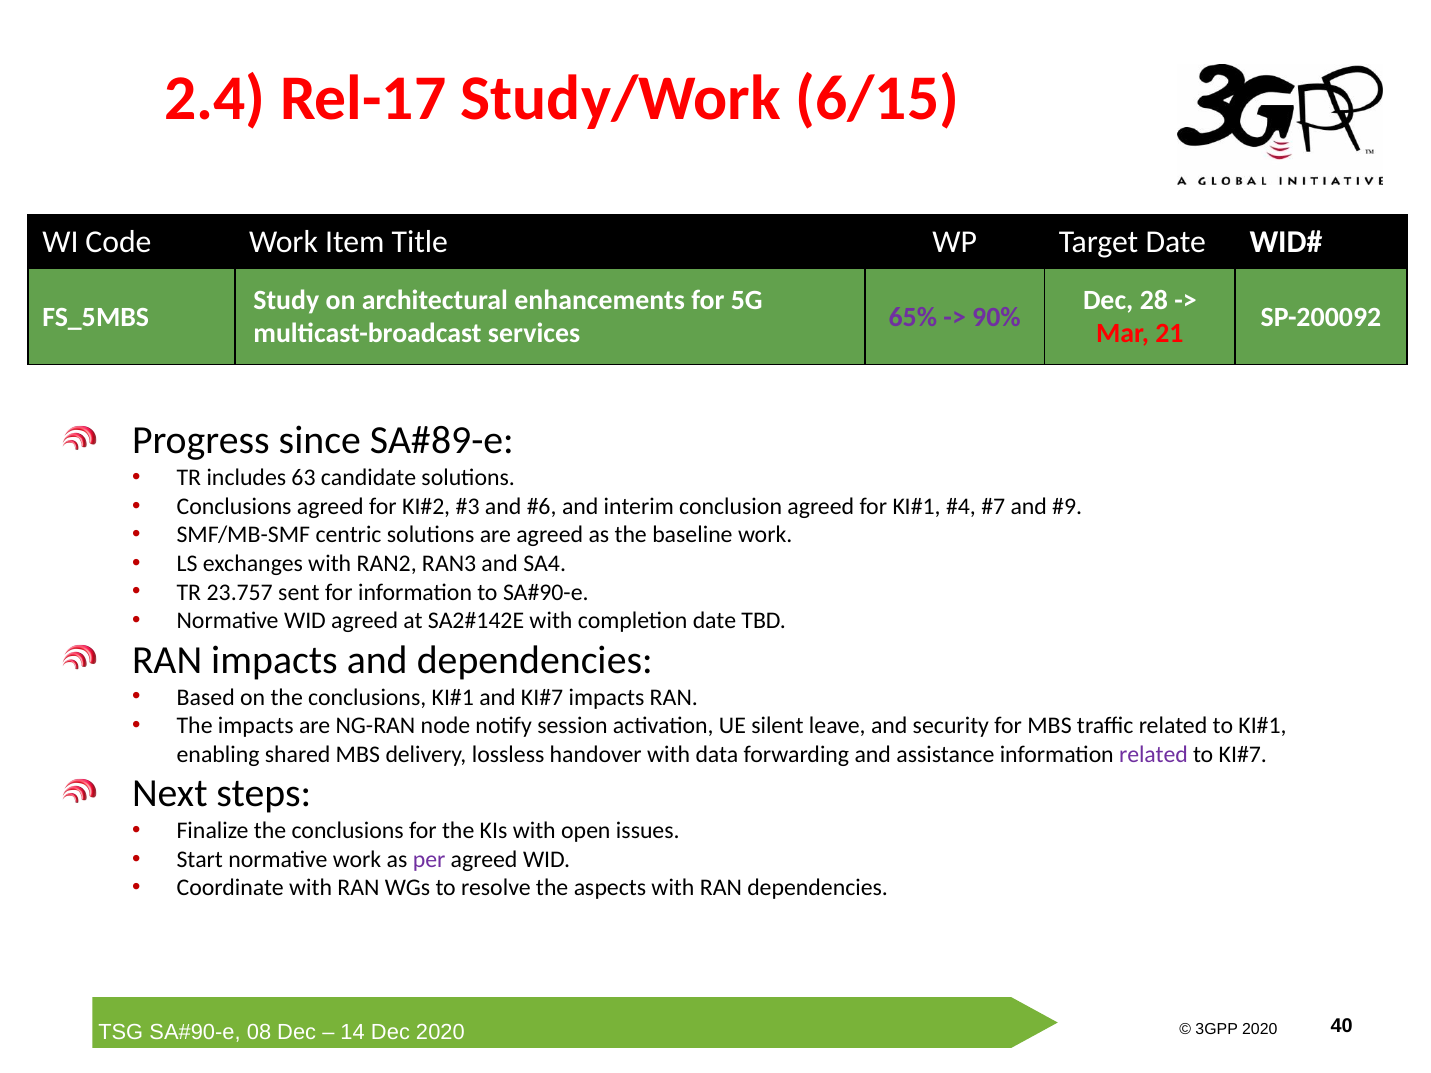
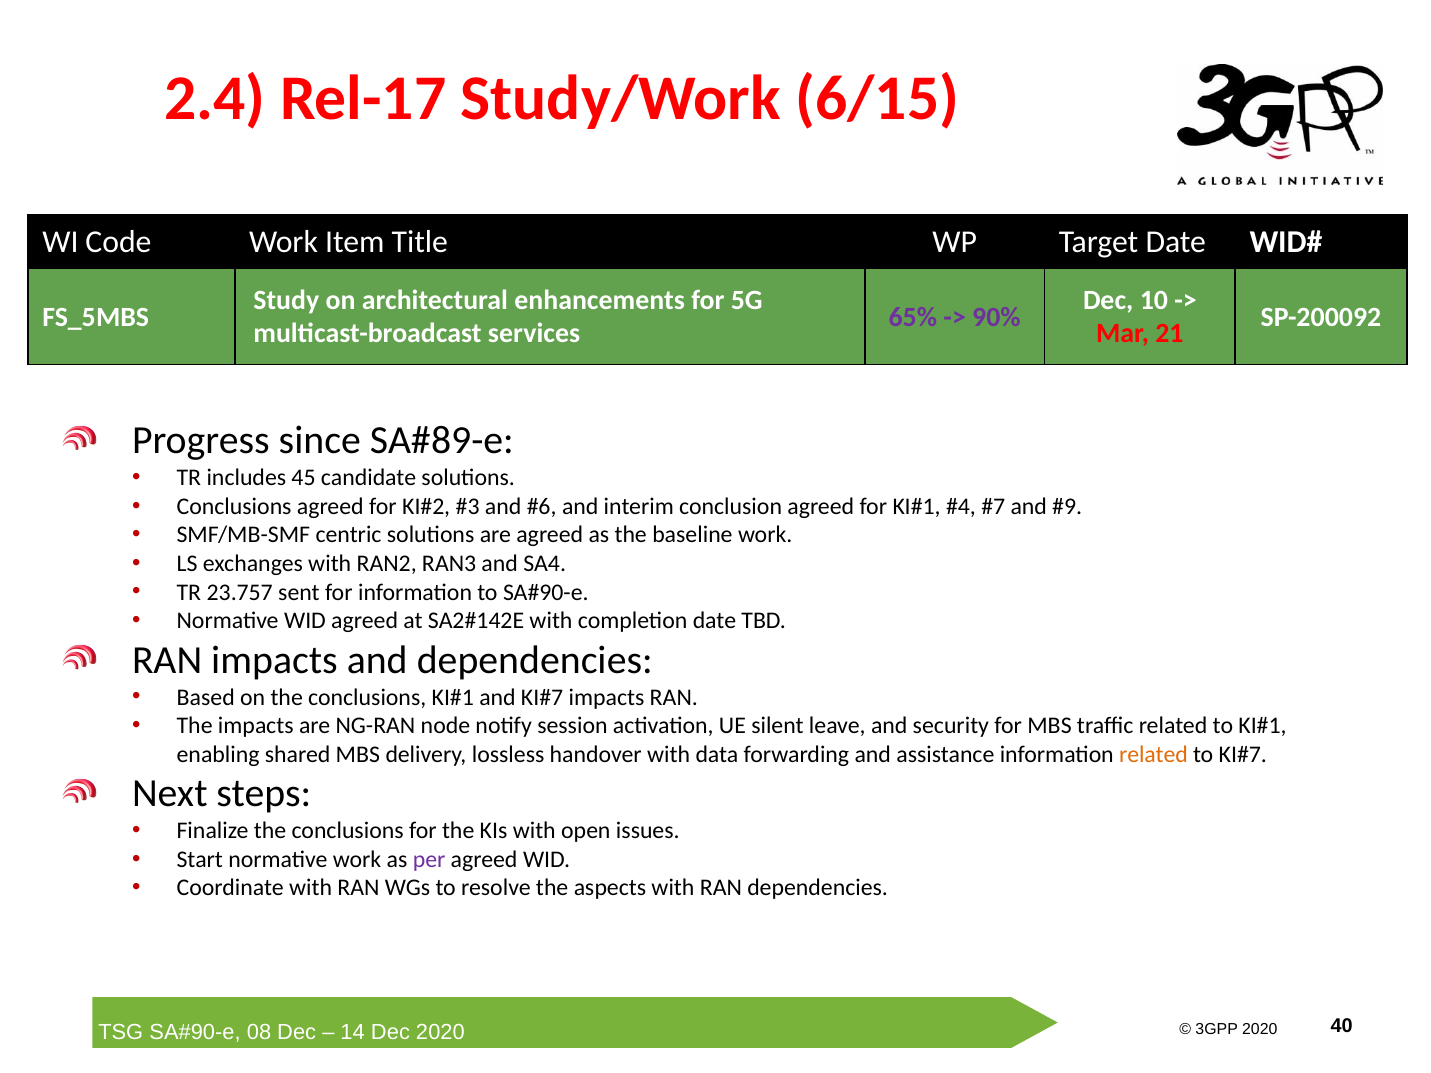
28: 28 -> 10
63: 63 -> 45
related at (1153, 755) colour: purple -> orange
